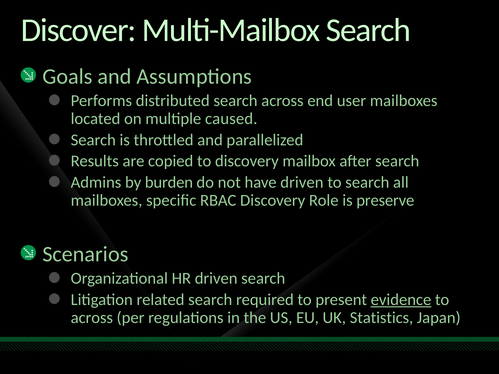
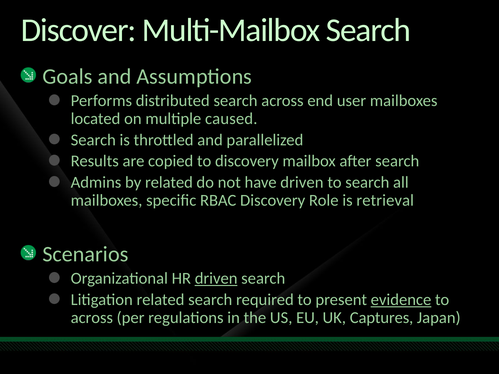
by burden: burden -> related
preserve: preserve -> retrieval
driven at (216, 279) underline: none -> present
Statistics: Statistics -> Captures
